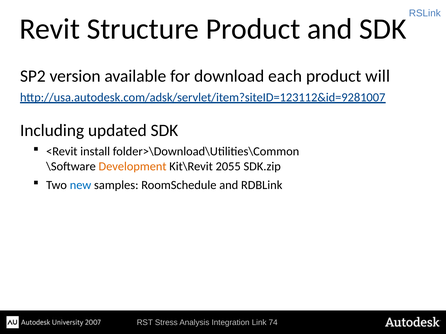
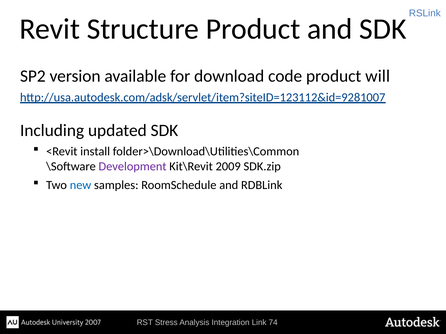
each: each -> code
Development colour: orange -> purple
2055: 2055 -> 2009
